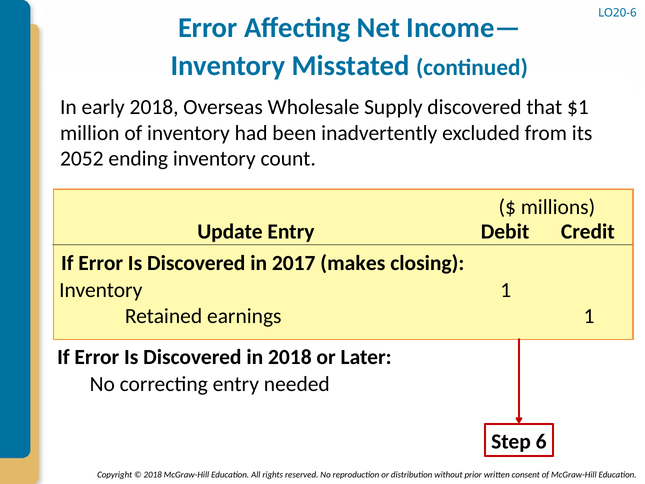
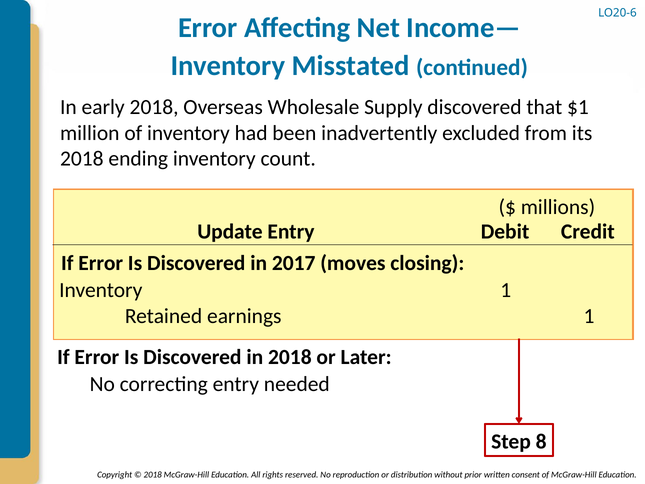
2052 at (82, 159): 2052 -> 2018
makes: makes -> moves
6: 6 -> 8
